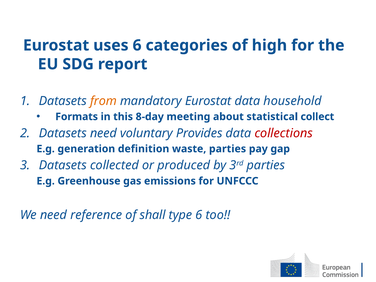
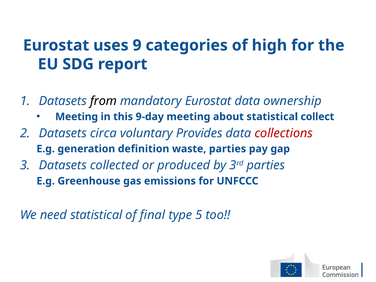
uses 6: 6 -> 9
from colour: orange -> black
household: household -> ownership
Formats at (77, 117): Formats -> Meeting
8-day: 8-day -> 9-day
Datasets need: need -> circa
need reference: reference -> statistical
shall: shall -> final
type 6: 6 -> 5
